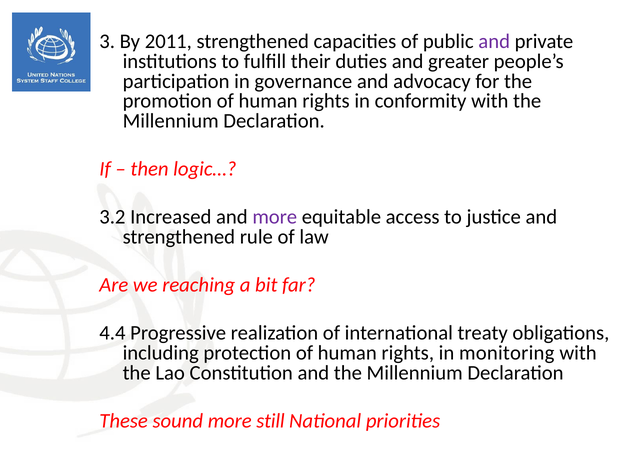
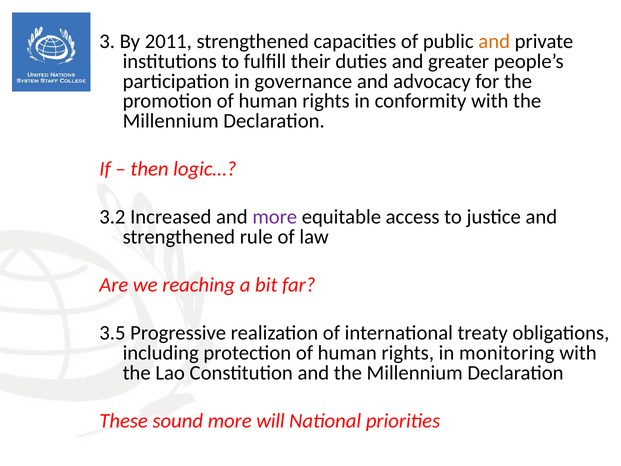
and at (494, 41) colour: purple -> orange
4.4: 4.4 -> 3.5
still: still -> will
